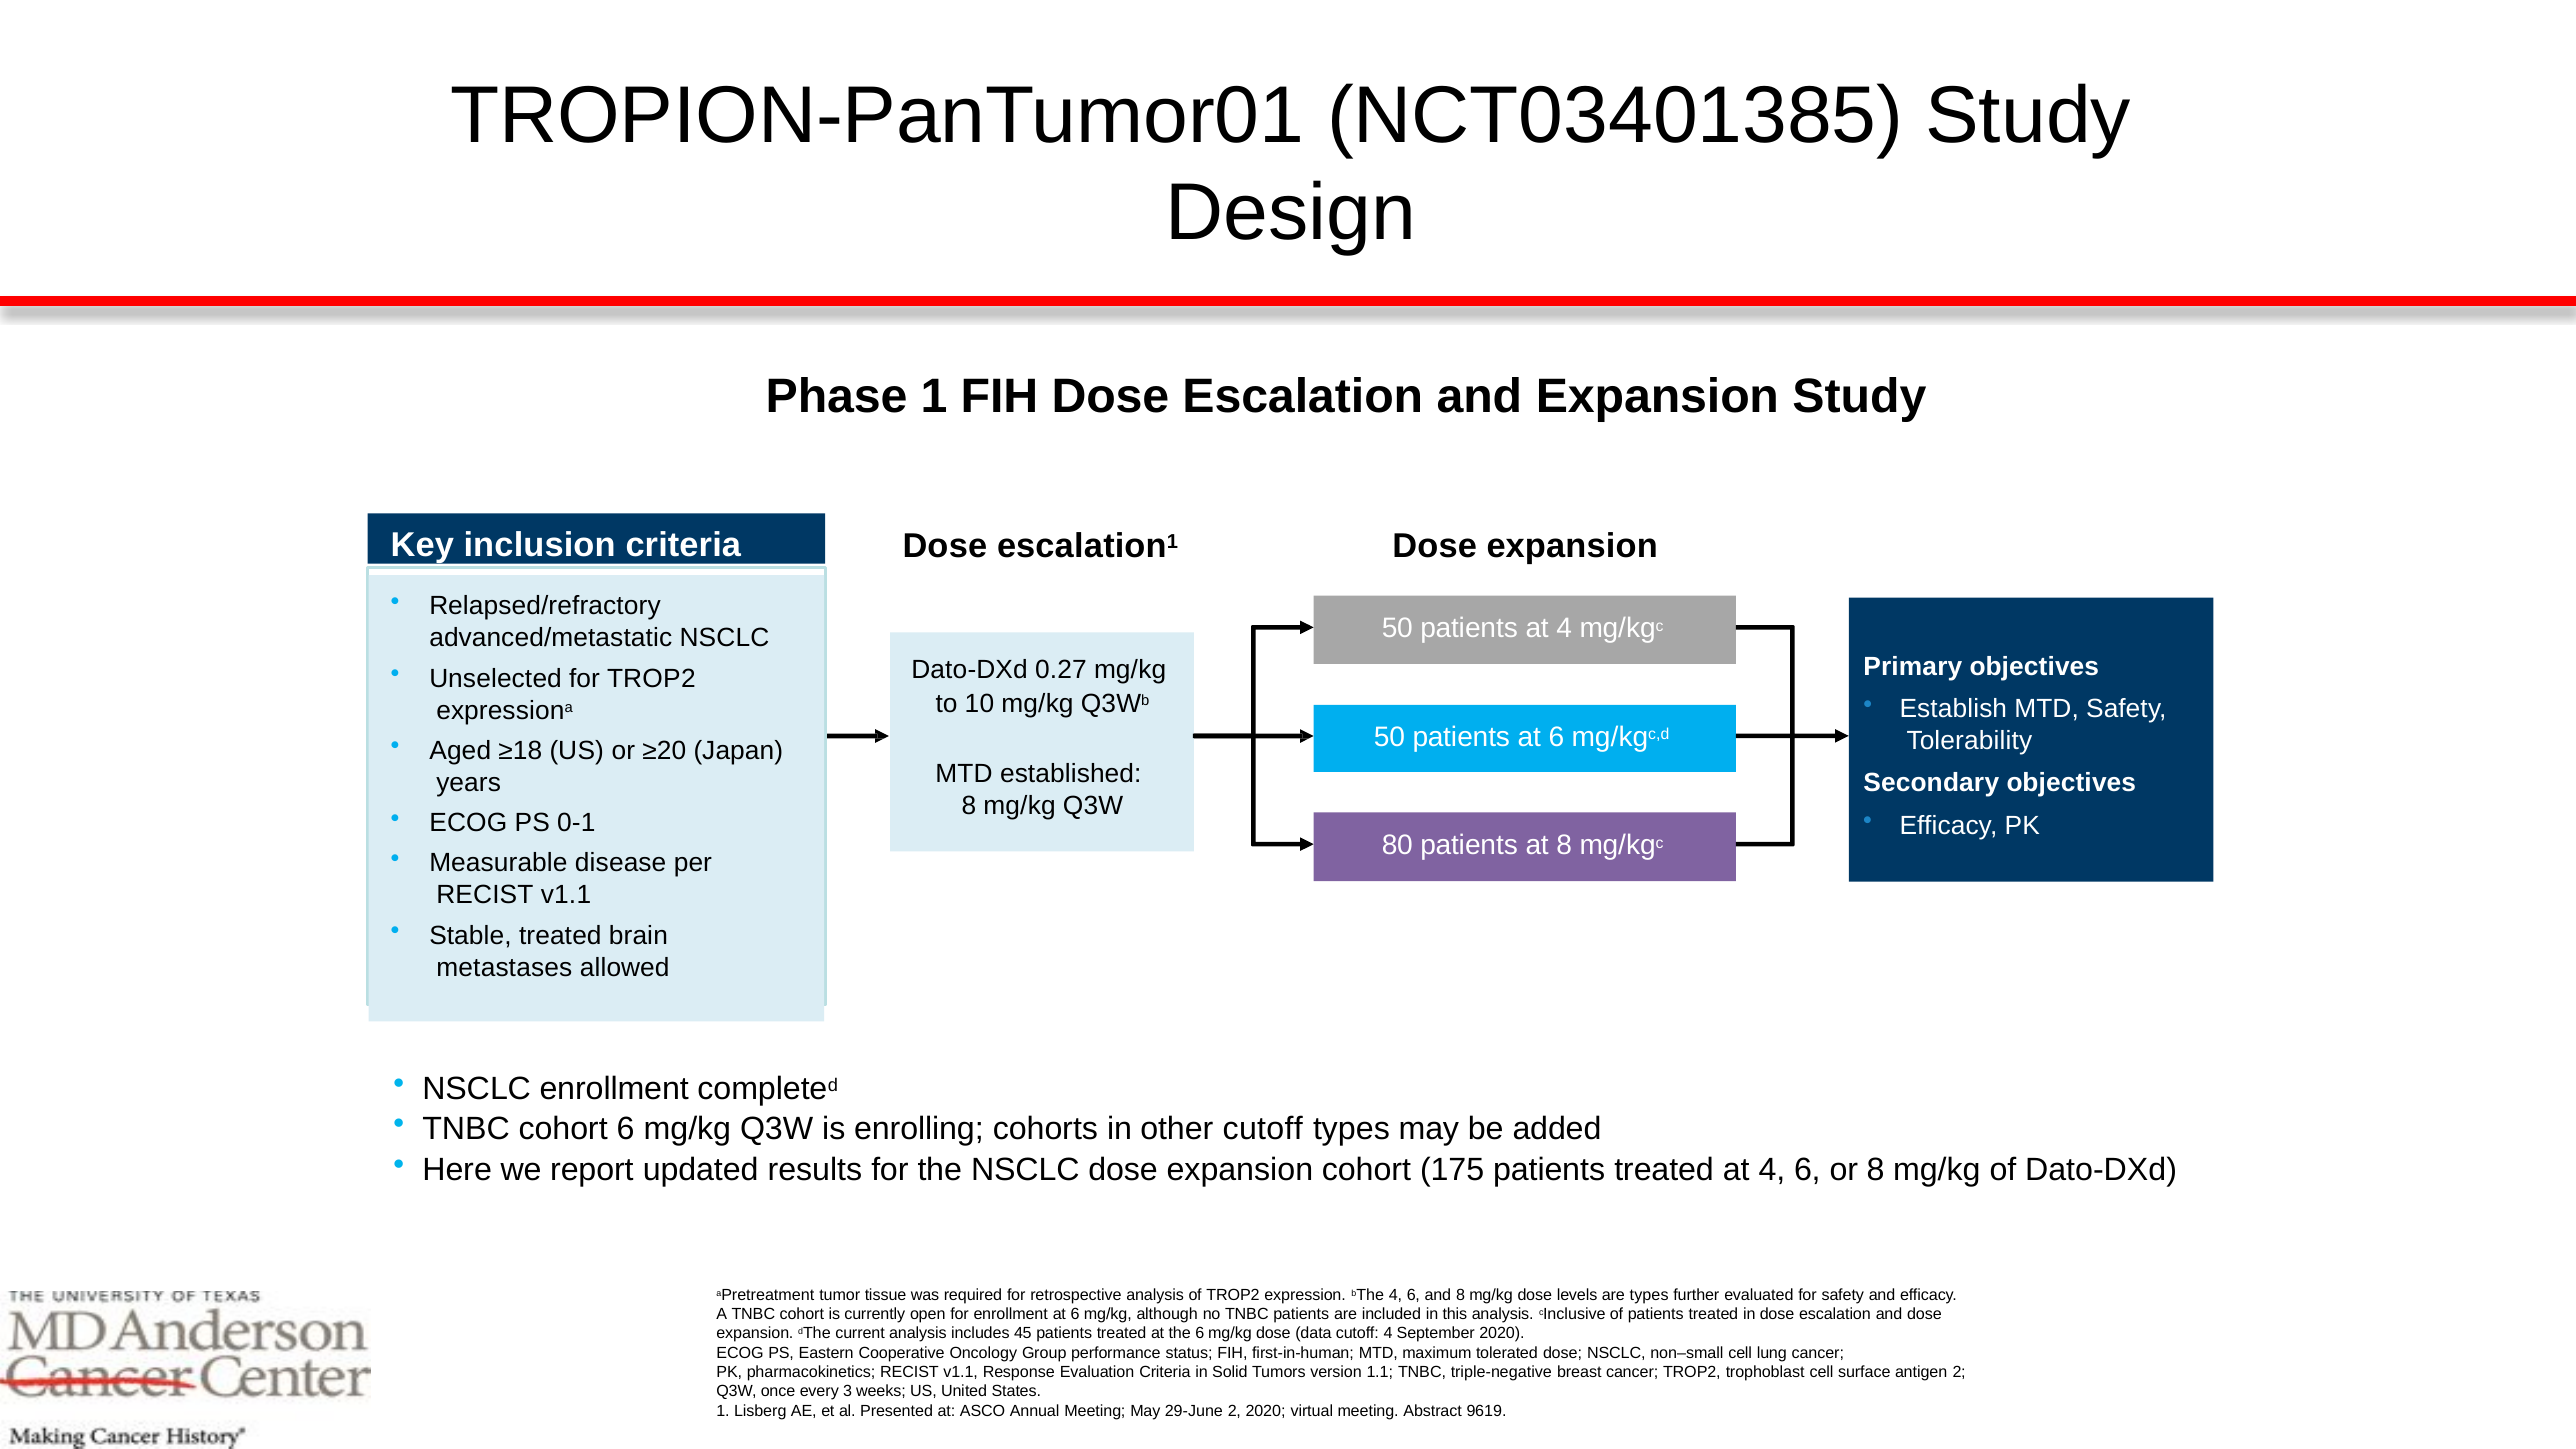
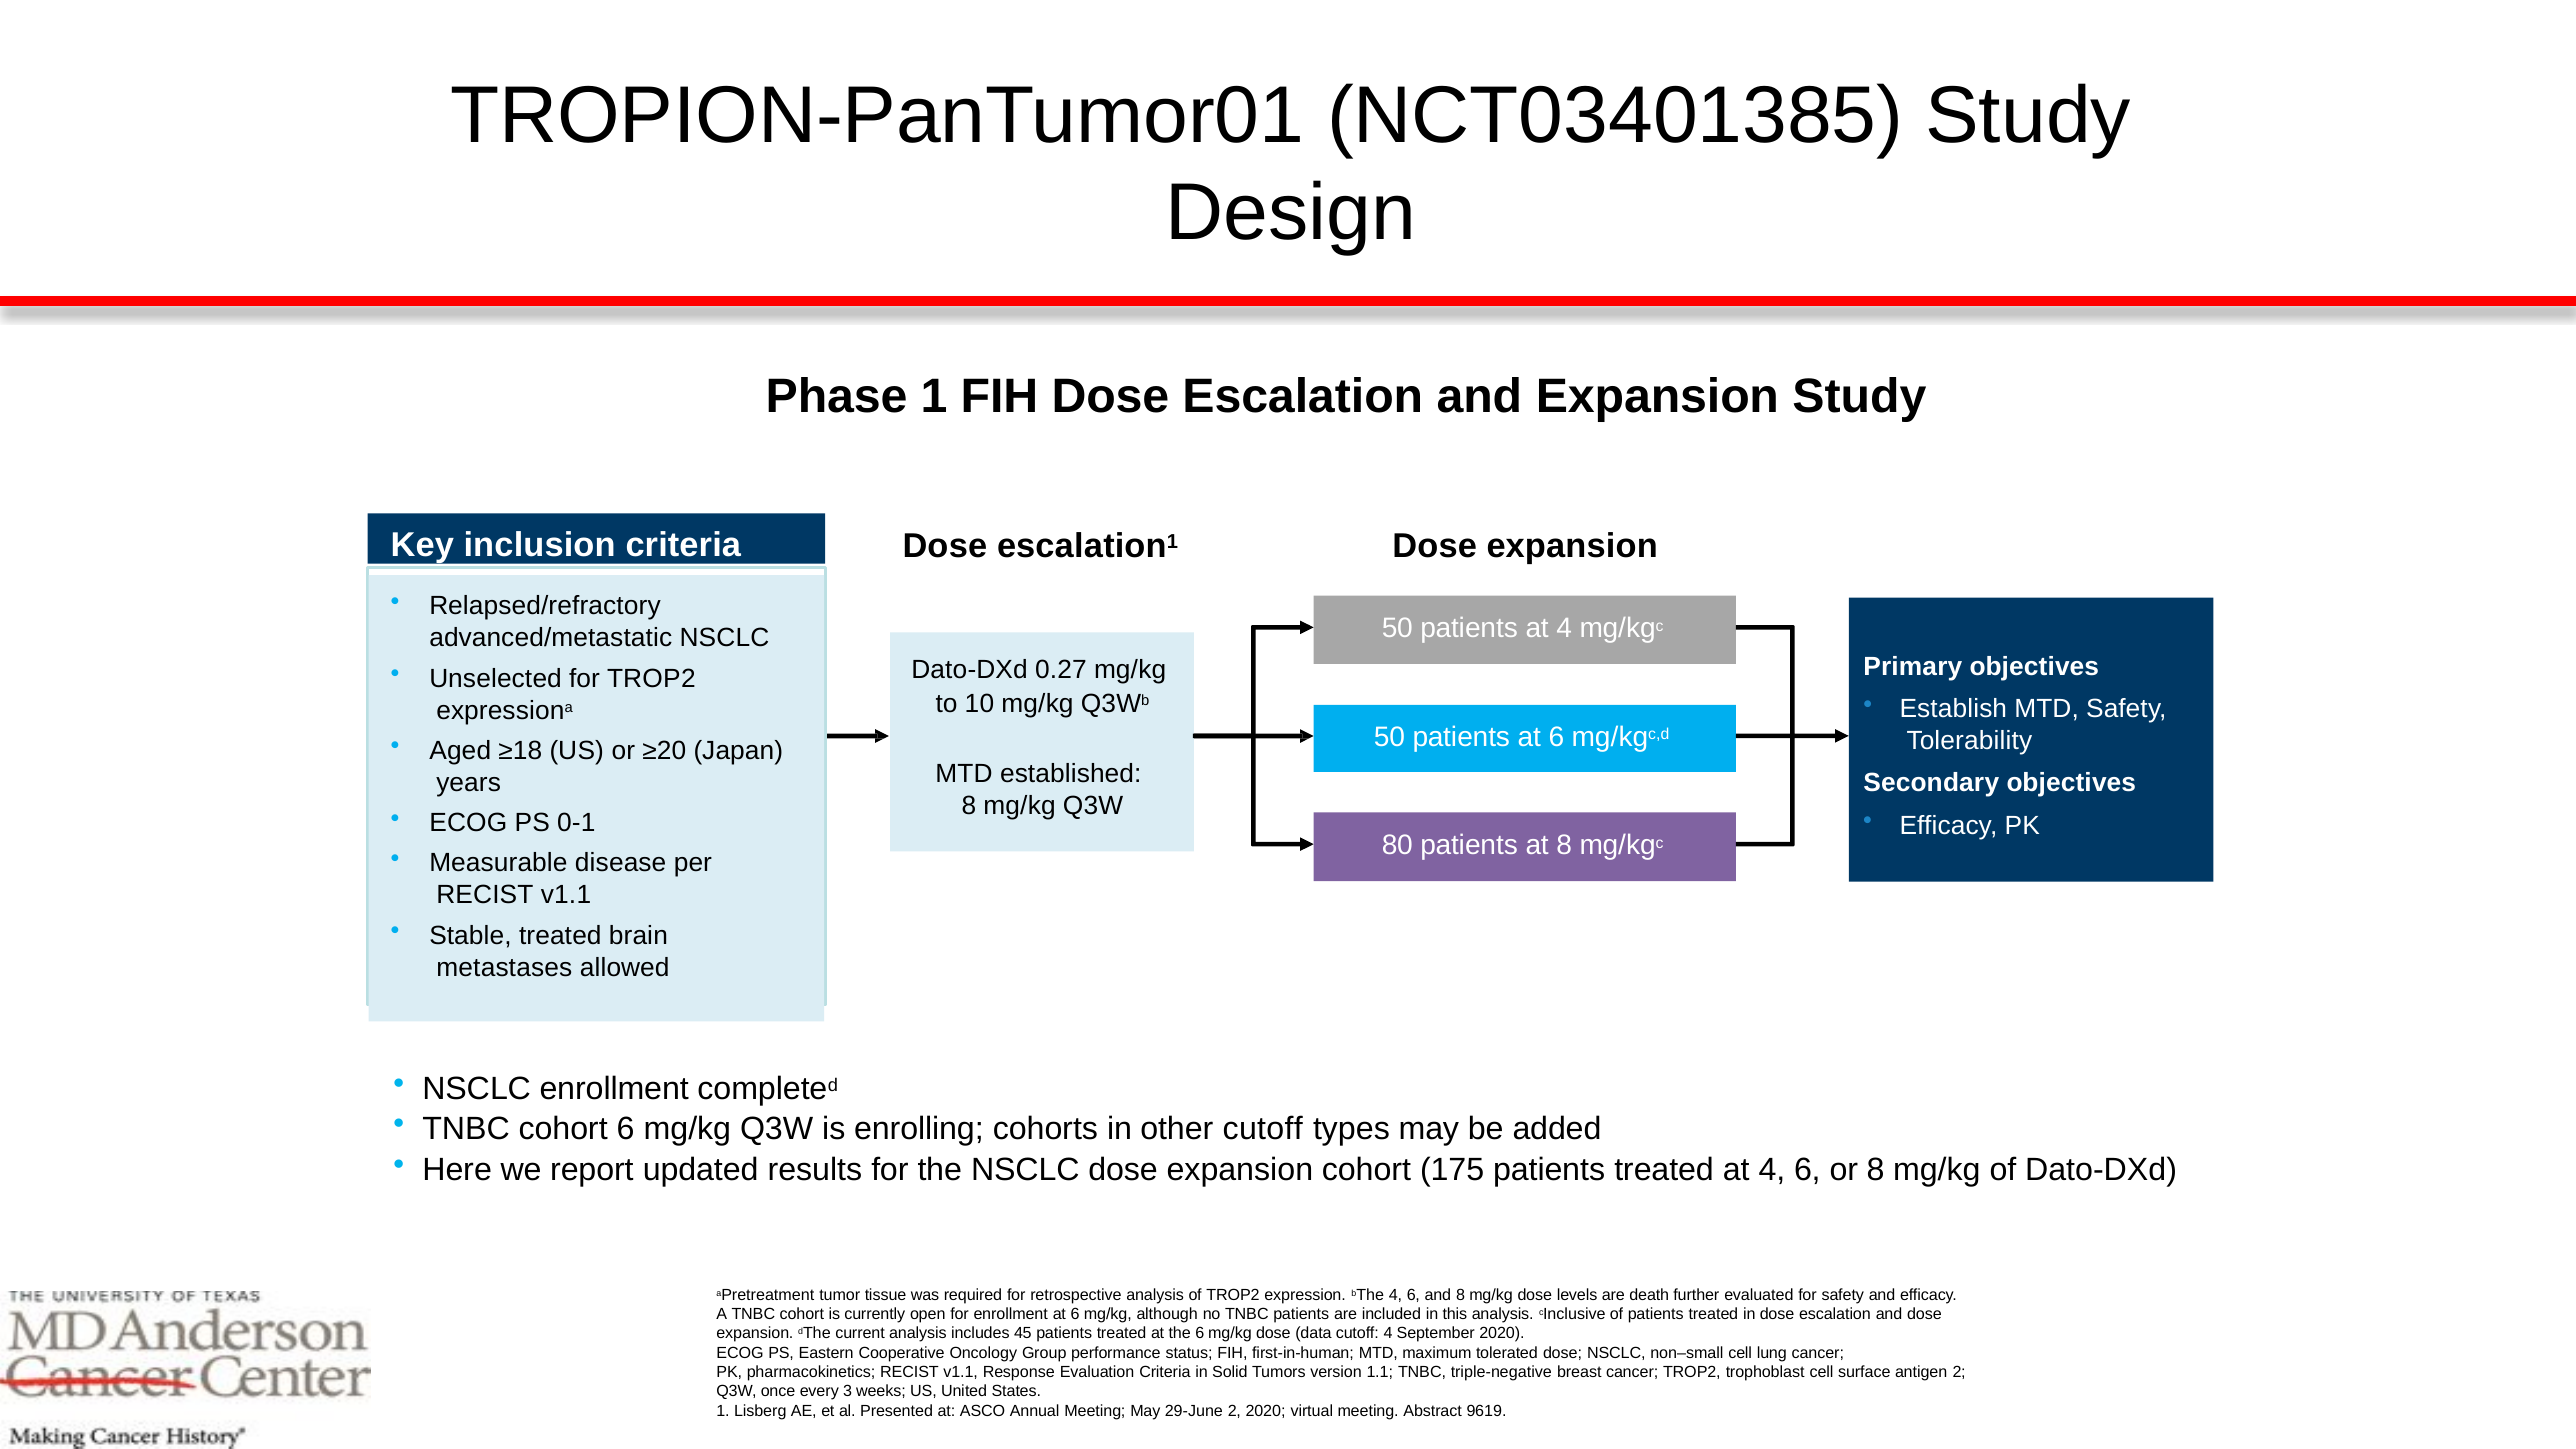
are types: types -> death
